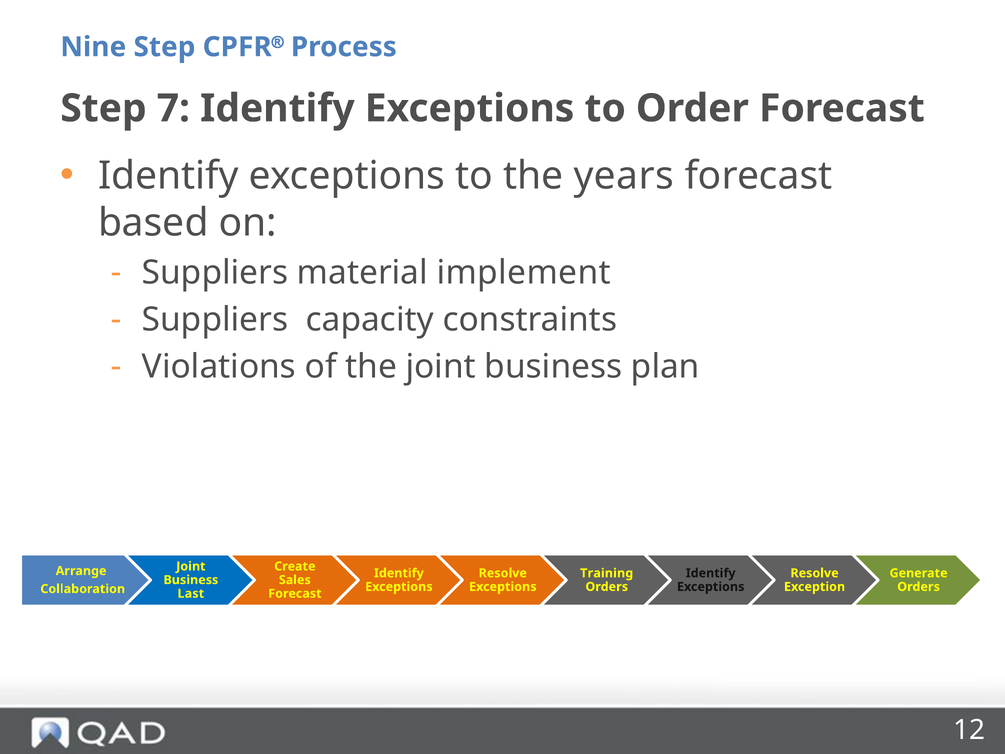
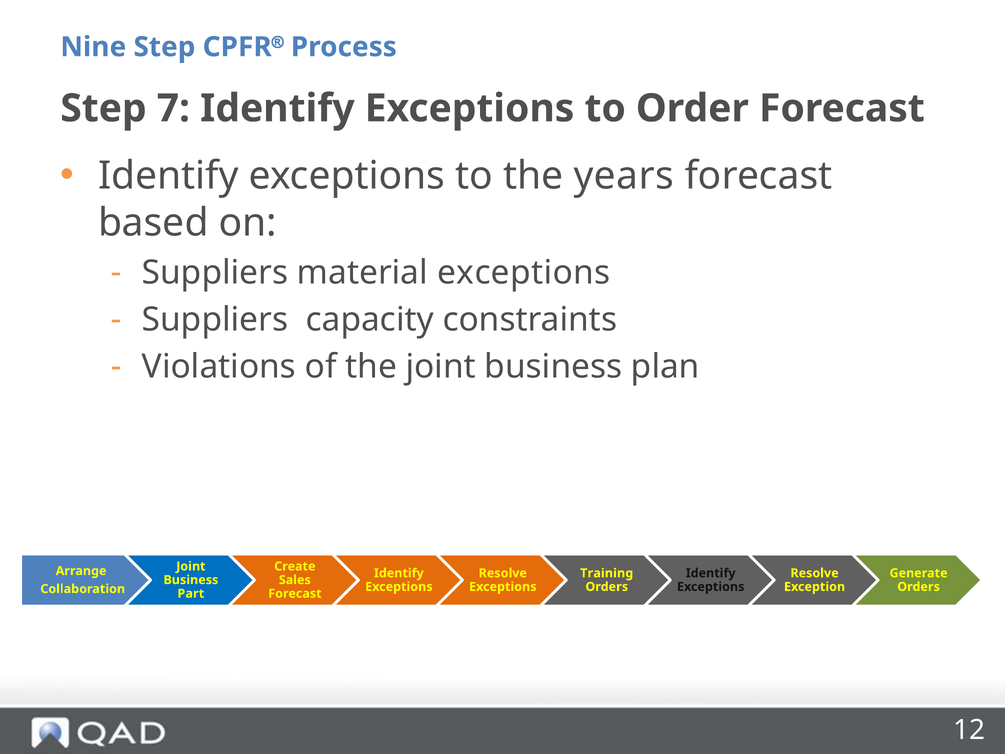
material implement: implement -> exceptions
Last: Last -> Part
